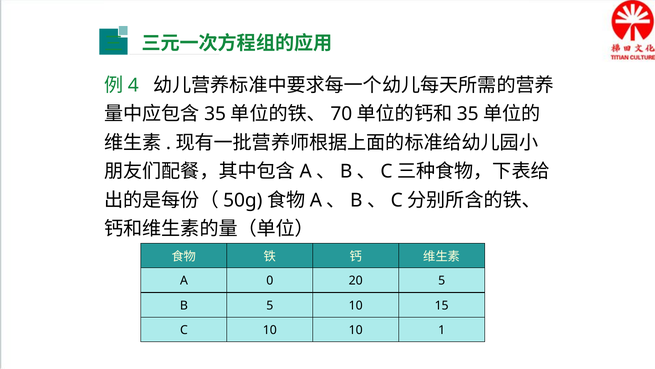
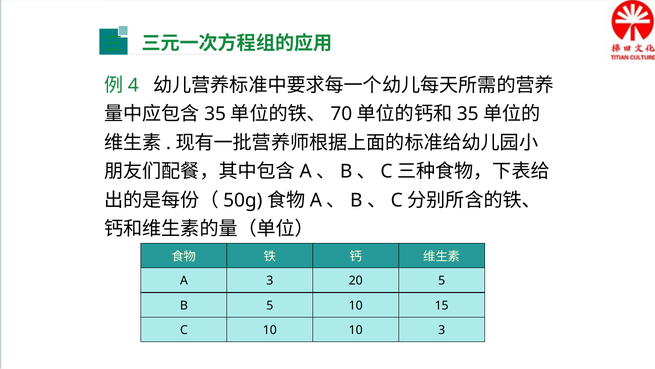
A 0: 0 -> 3
10 1: 1 -> 3
